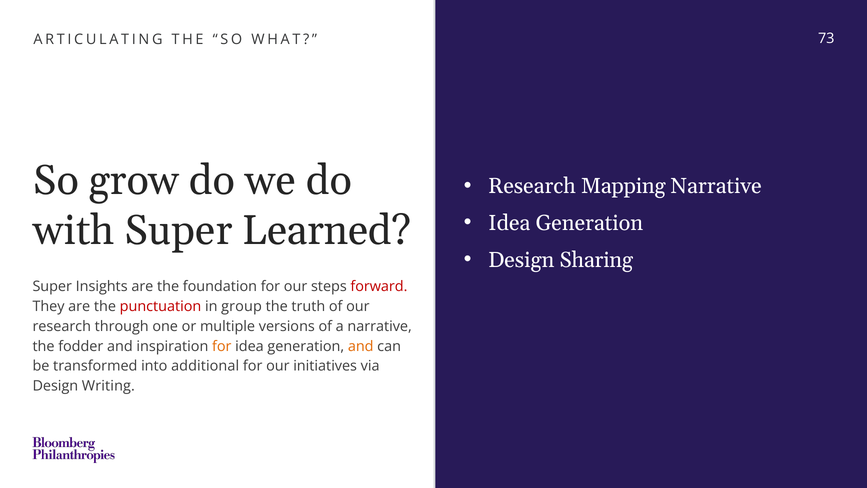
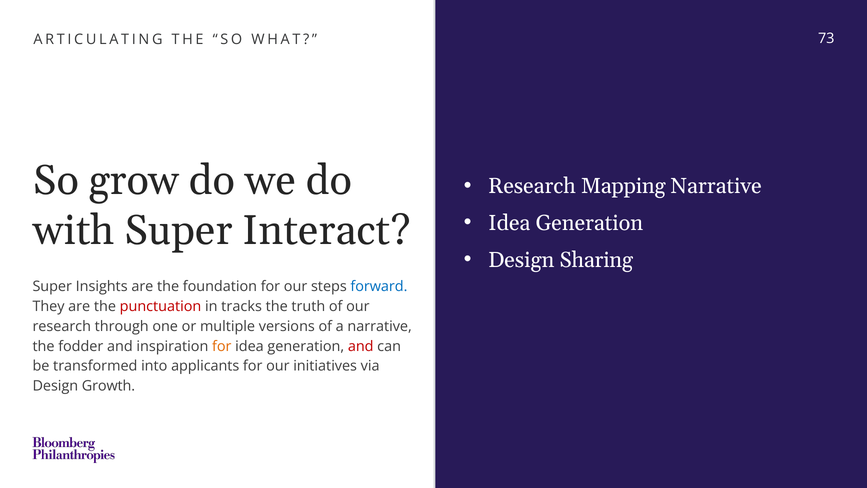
Learned: Learned -> Interact
forward colour: red -> blue
group: group -> tracks
and at (361, 346) colour: orange -> red
additional: additional -> applicants
Writing: Writing -> Growth
